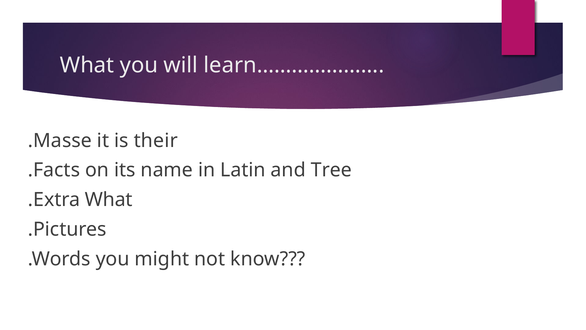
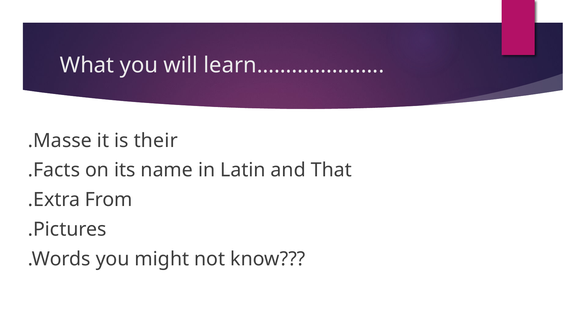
Tree: Tree -> That
.Extra What: What -> From
